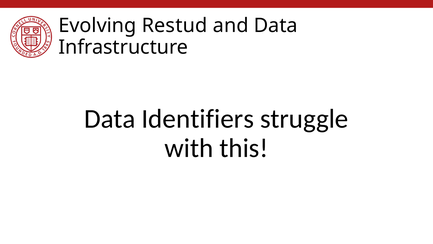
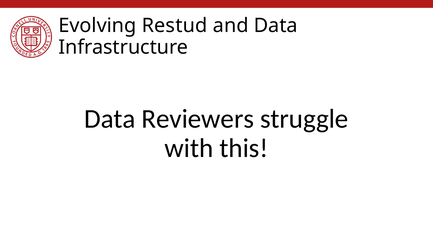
Identifiers: Identifiers -> Reviewers
